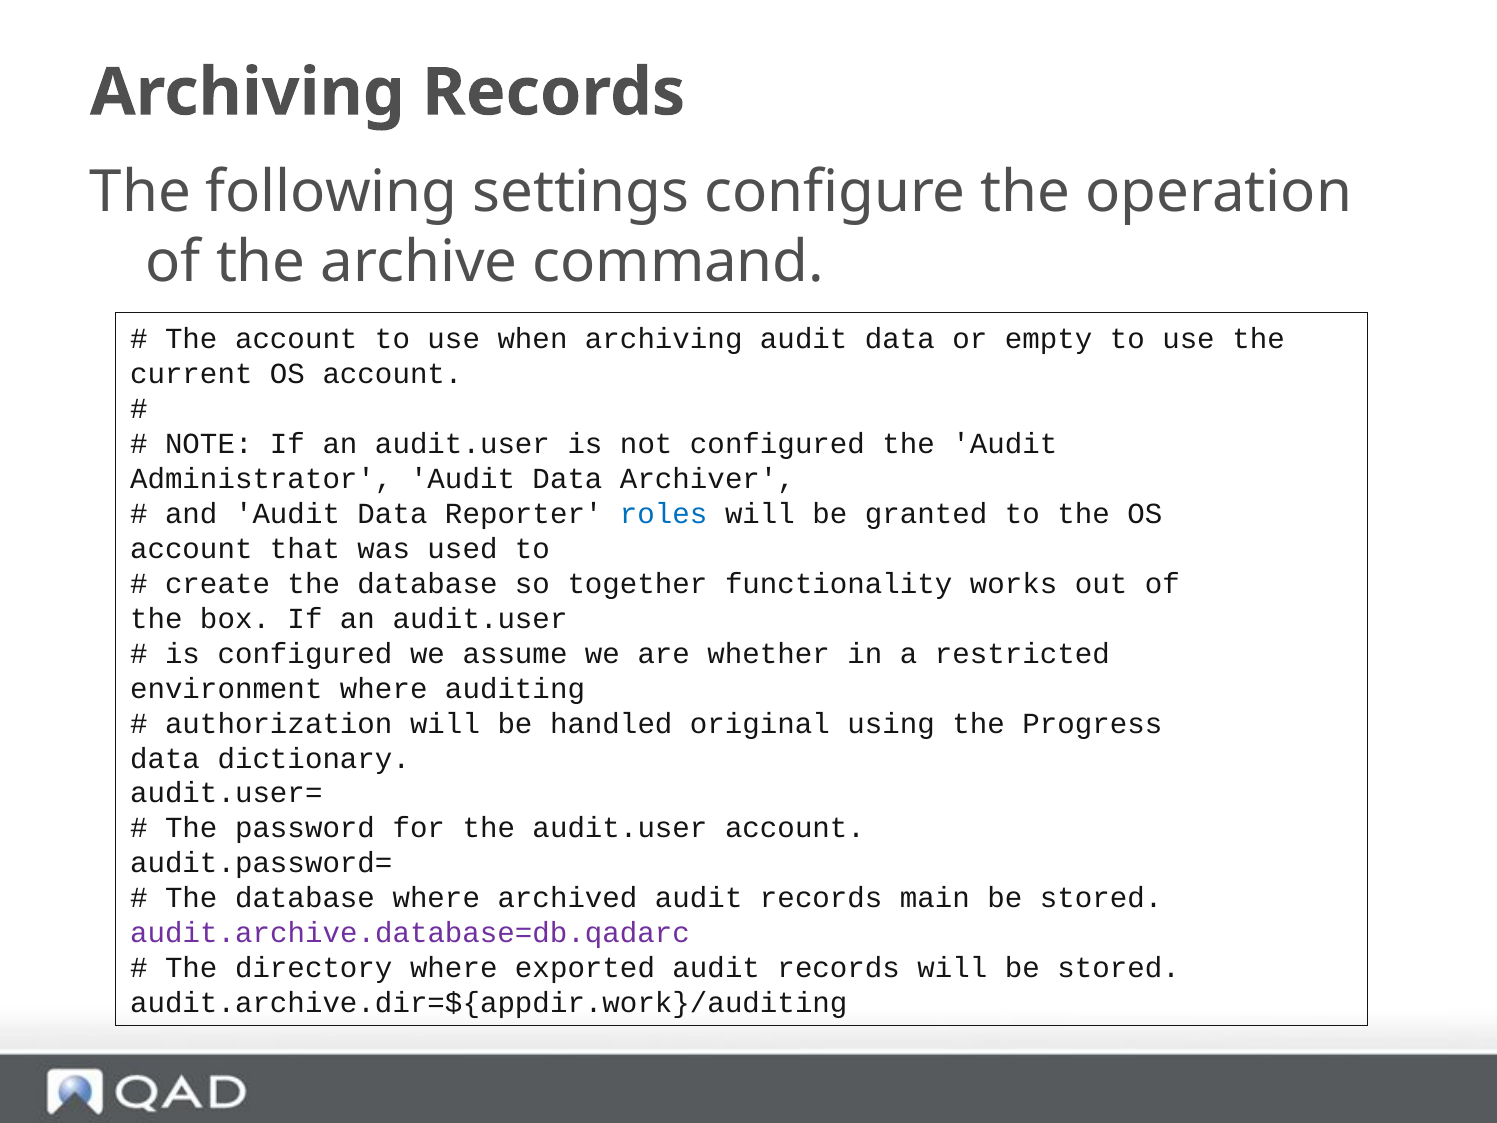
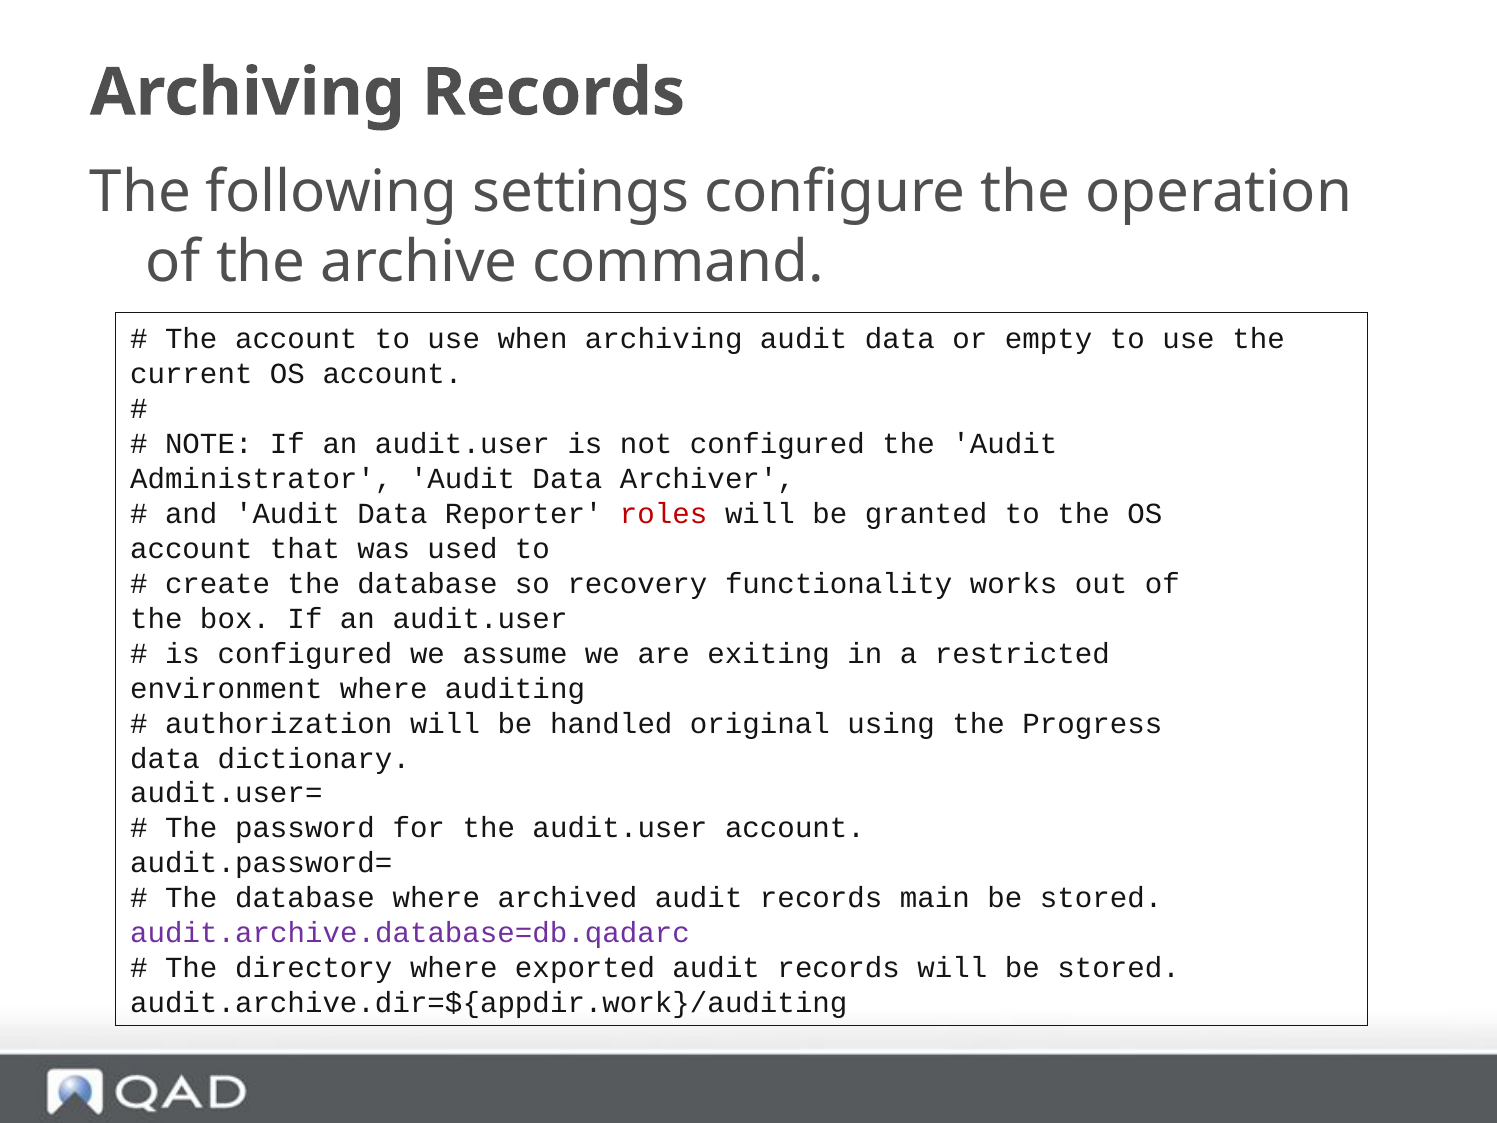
roles colour: blue -> red
together: together -> recovery
whether: whether -> exiting
